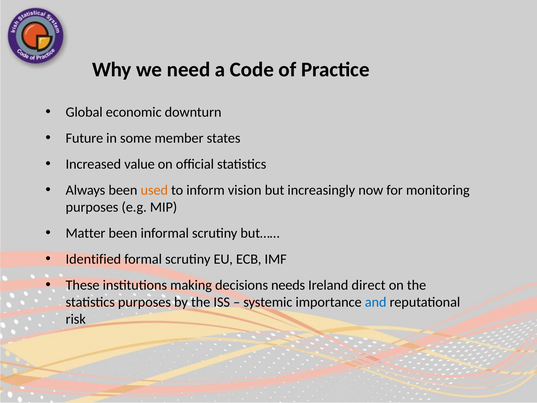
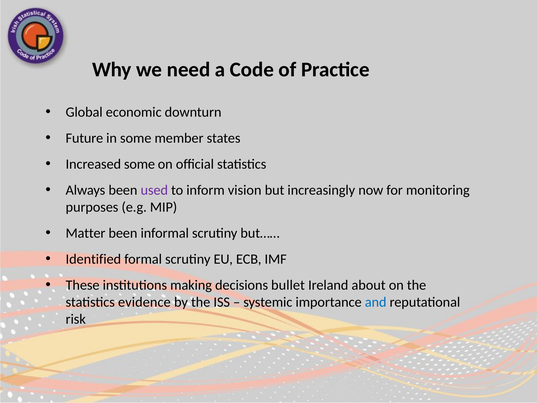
Increased value: value -> some
used colour: orange -> purple
needs: needs -> bullet
direct: direct -> about
statistics purposes: purposes -> evidence
